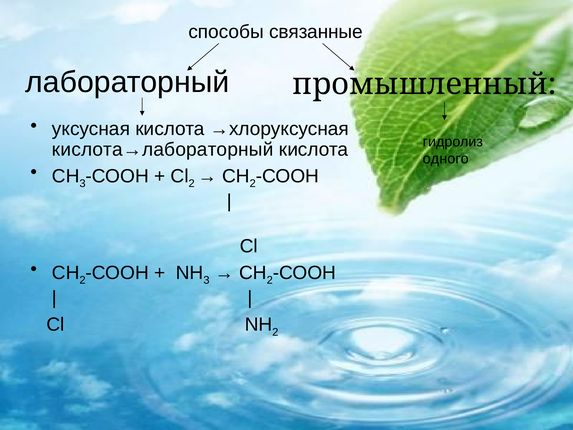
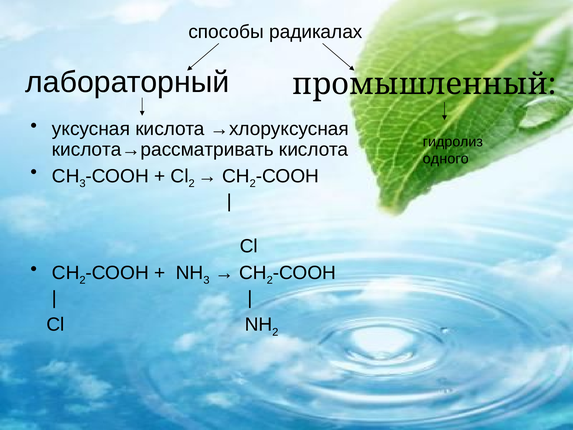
связанные: связанные -> радикалах
кислота→лабораторный: кислота→лабораторный -> кислота→рассматривать
